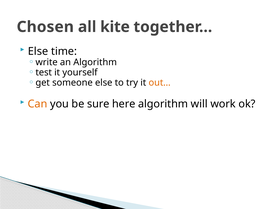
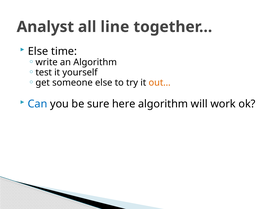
Chosen: Chosen -> Analyst
kite: kite -> line
Can colour: orange -> blue
